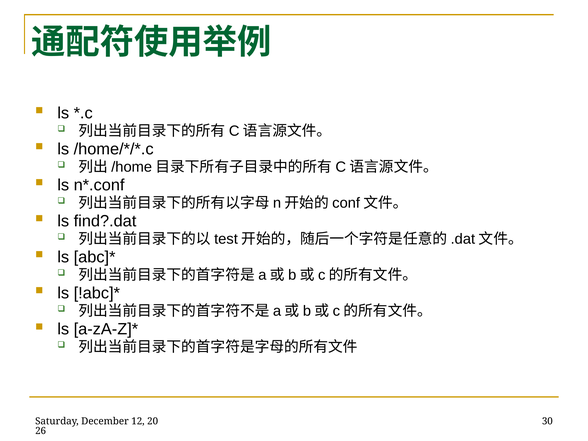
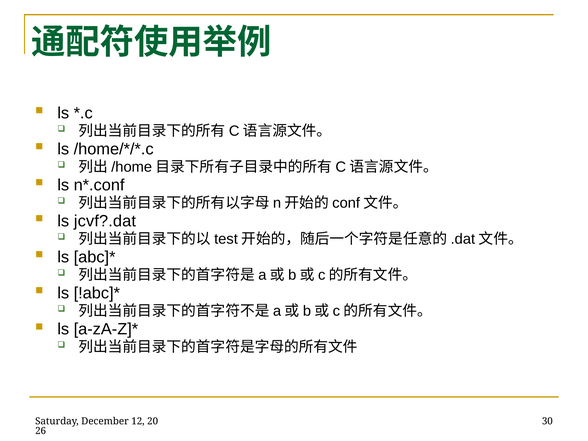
find?.dat: find?.dat -> jcvf?.dat
